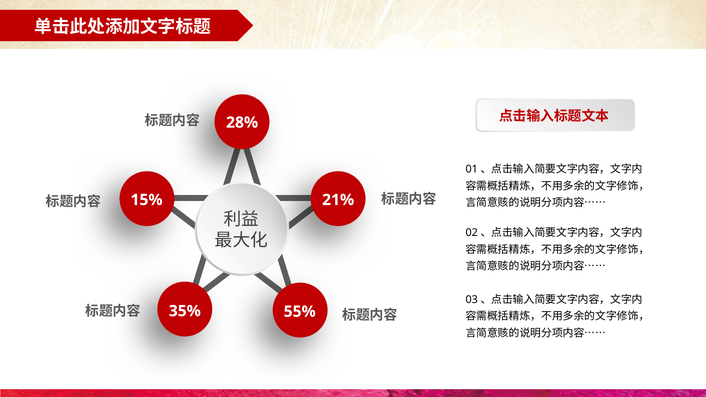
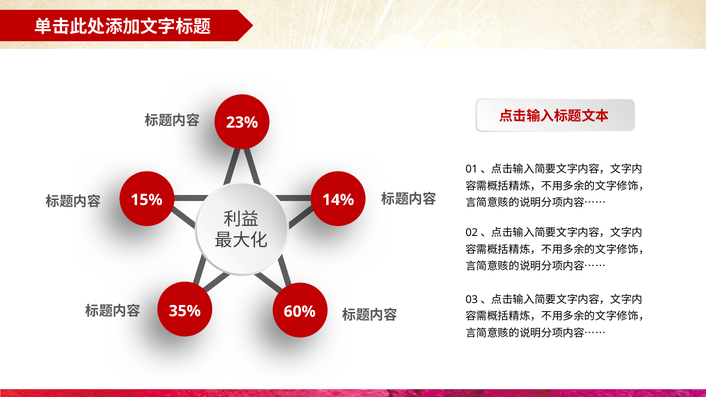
28%: 28% -> 23%
21%: 21% -> 14%
55%: 55% -> 60%
